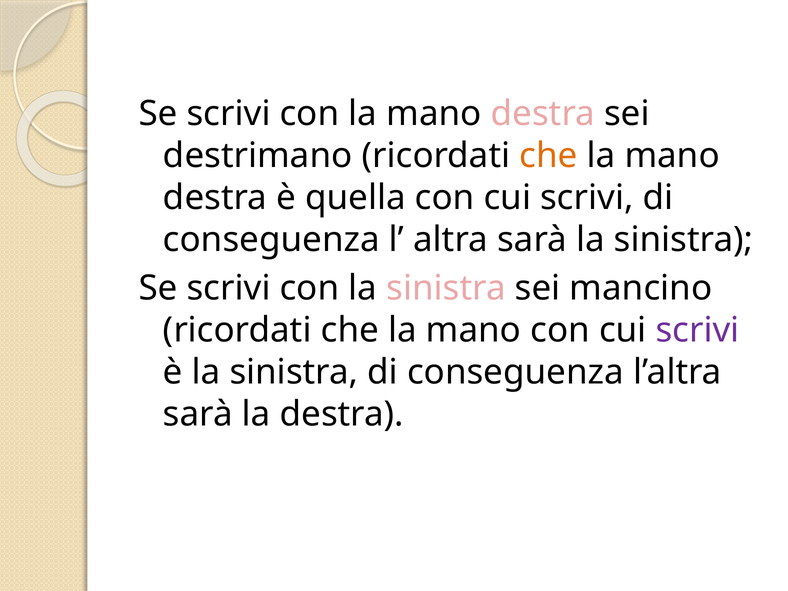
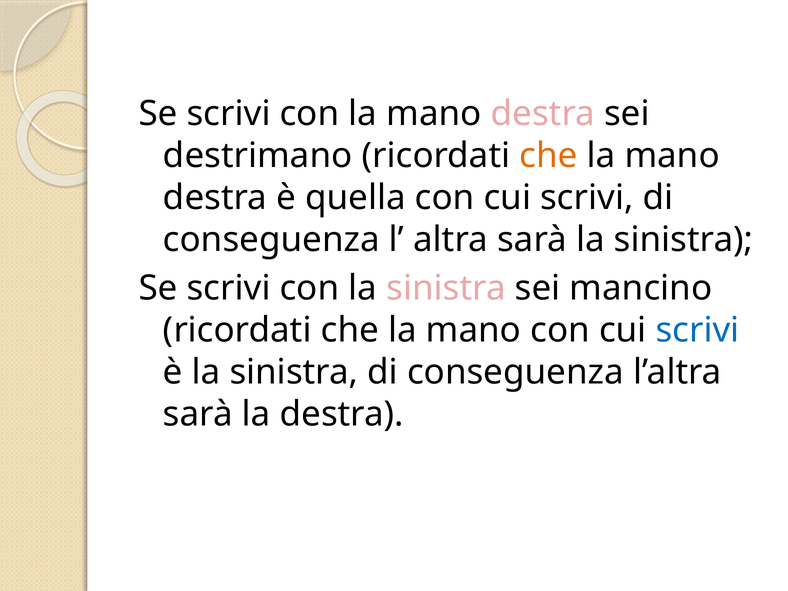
scrivi at (698, 330) colour: purple -> blue
